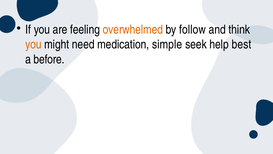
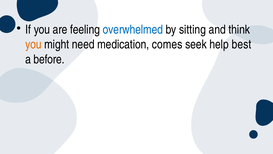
overwhelmed colour: orange -> blue
follow: follow -> sitting
simple: simple -> comes
